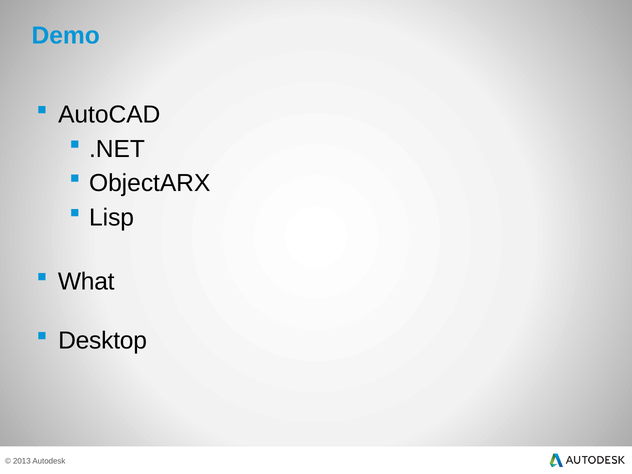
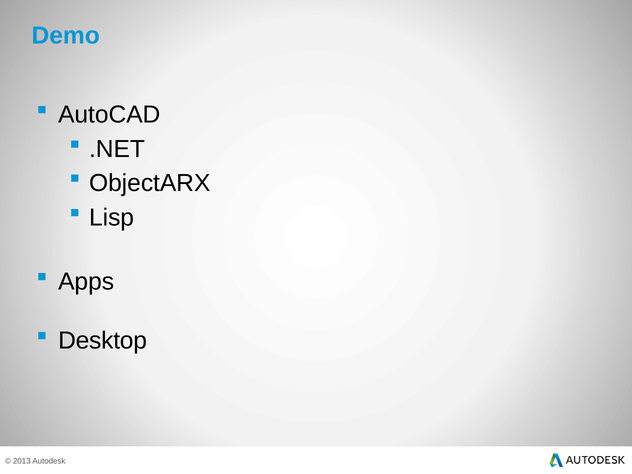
What: What -> Apps
